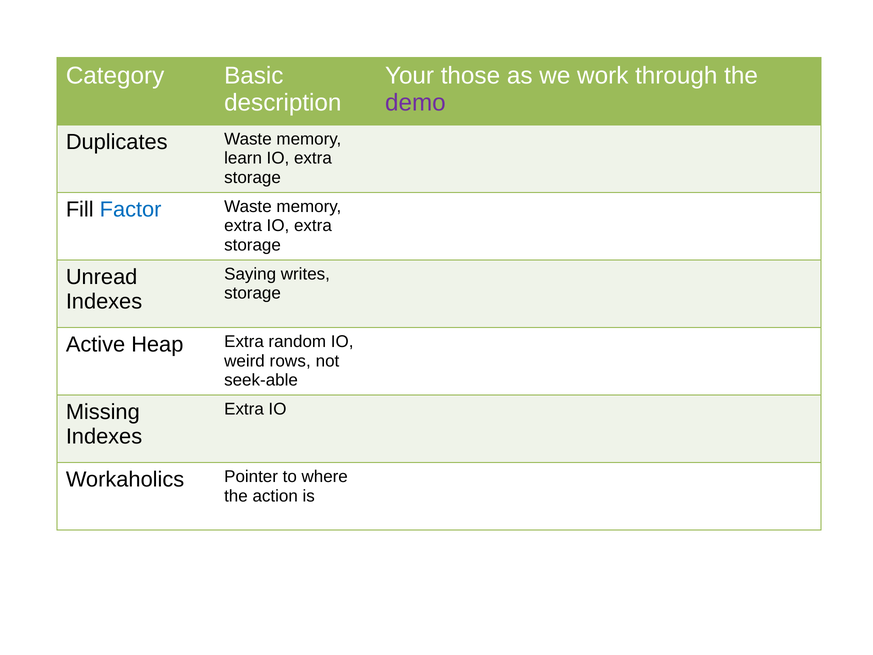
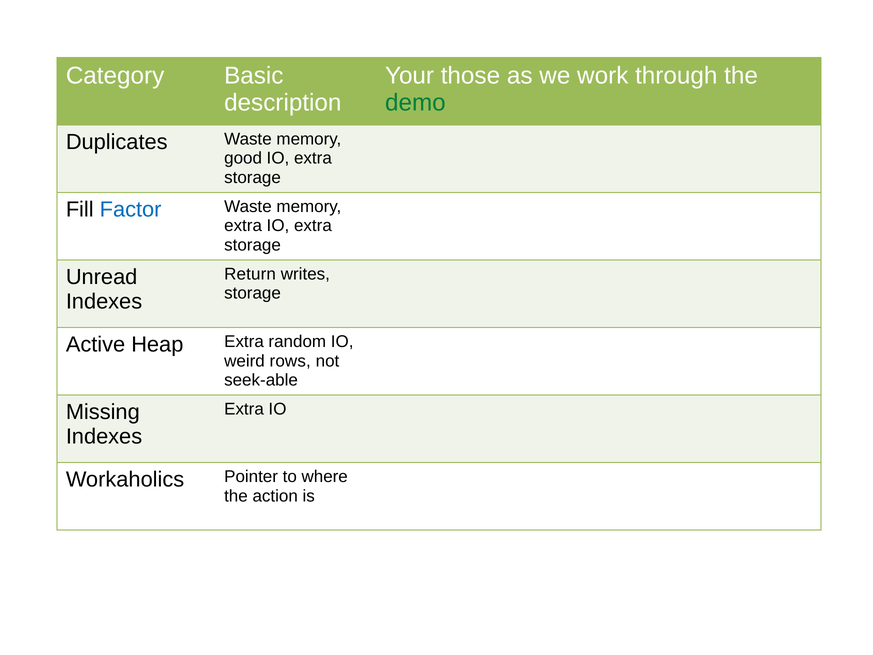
demo colour: purple -> green
learn: learn -> good
Saying: Saying -> Return
